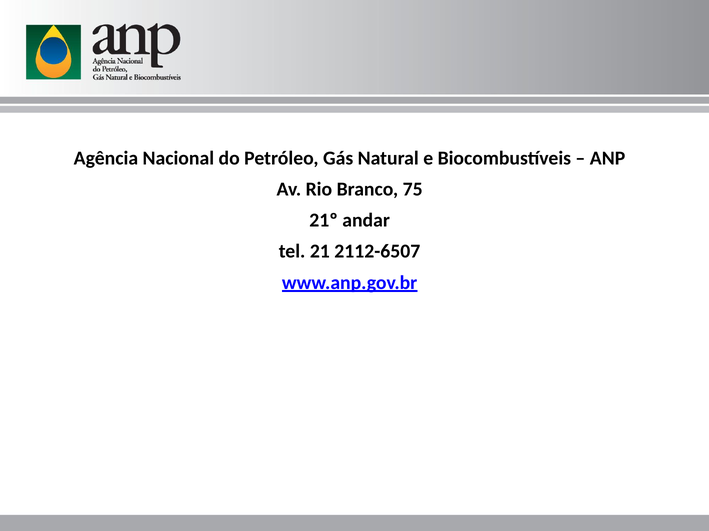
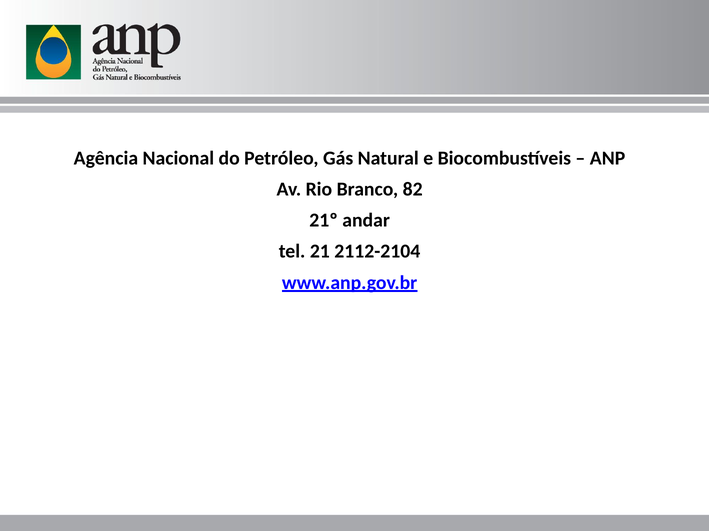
75: 75 -> 82
2112-6507: 2112-6507 -> 2112-2104
